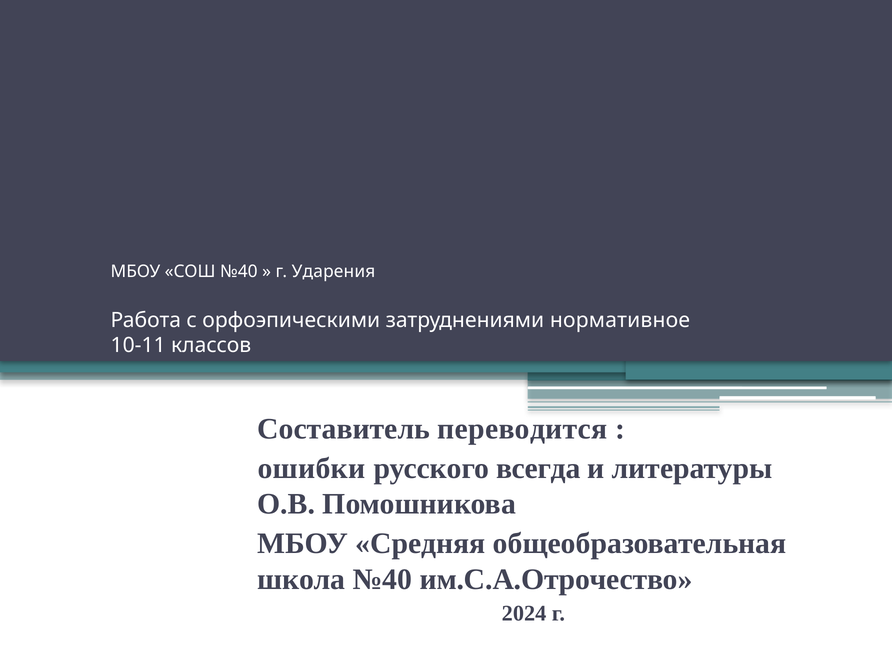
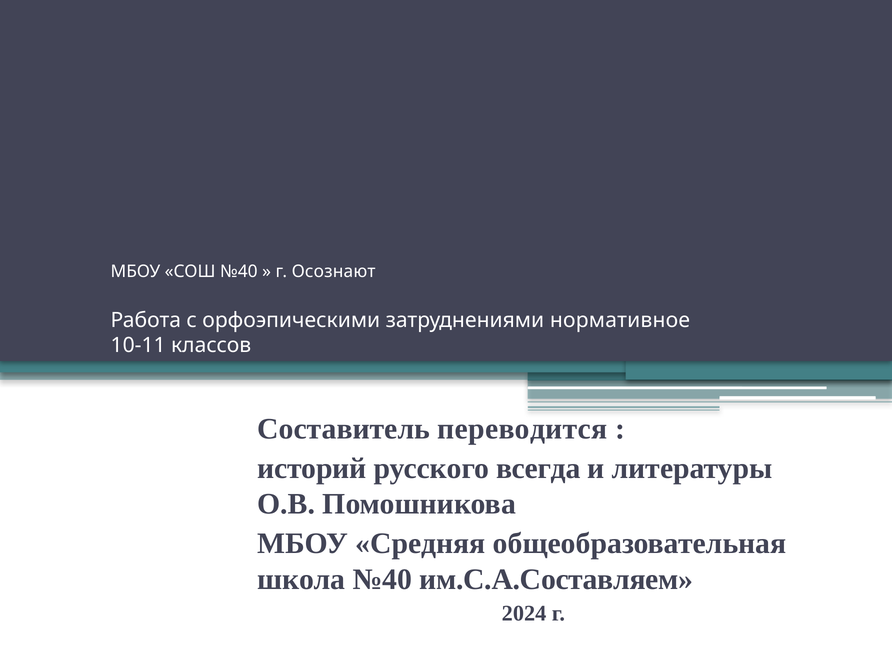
Ударения: Ударения -> Осознают
ошибки: ошибки -> историй
им.С.А.Отрочество: им.С.А.Отрочество -> им.С.А.Составляем
